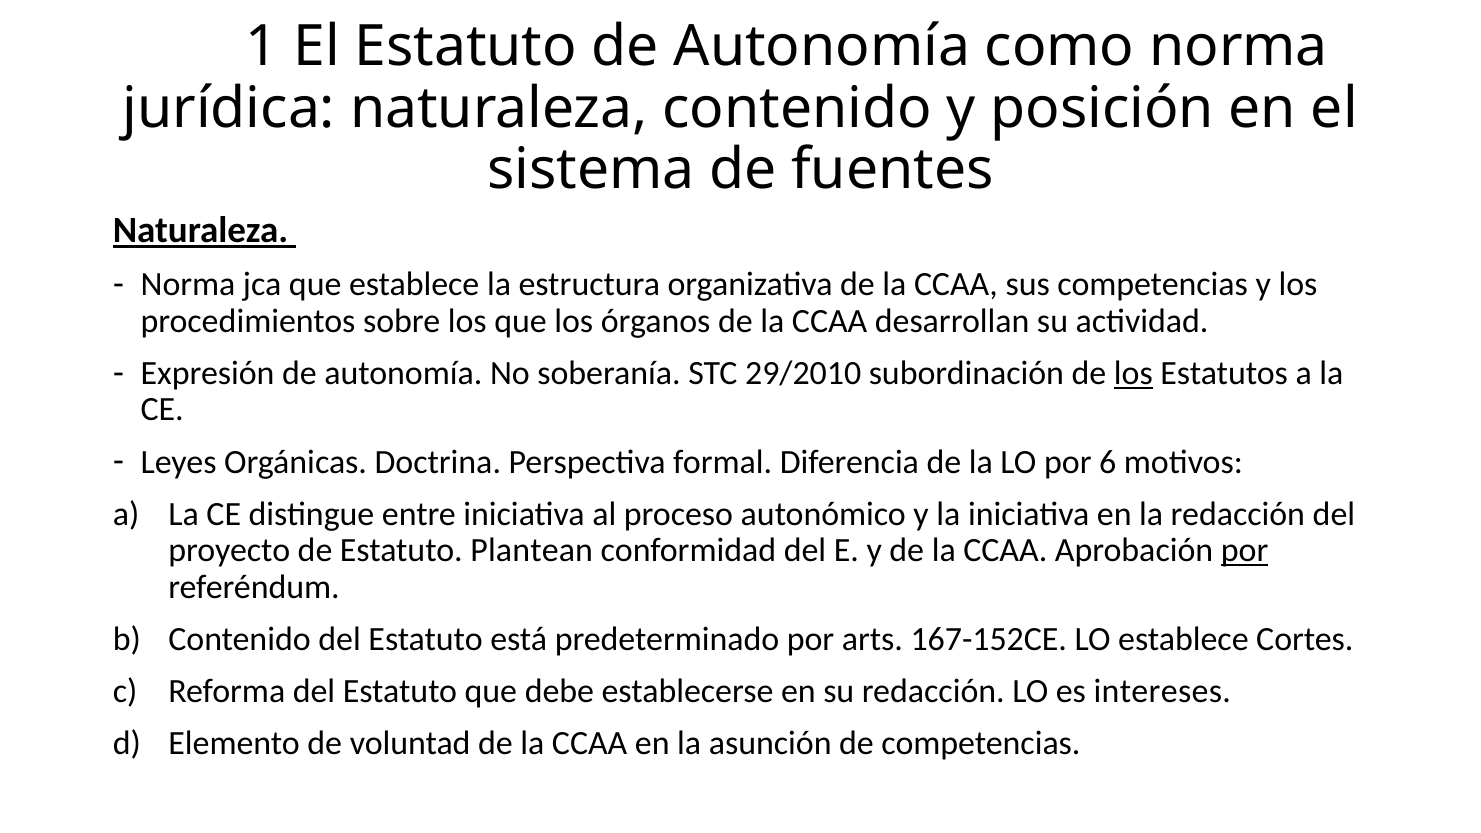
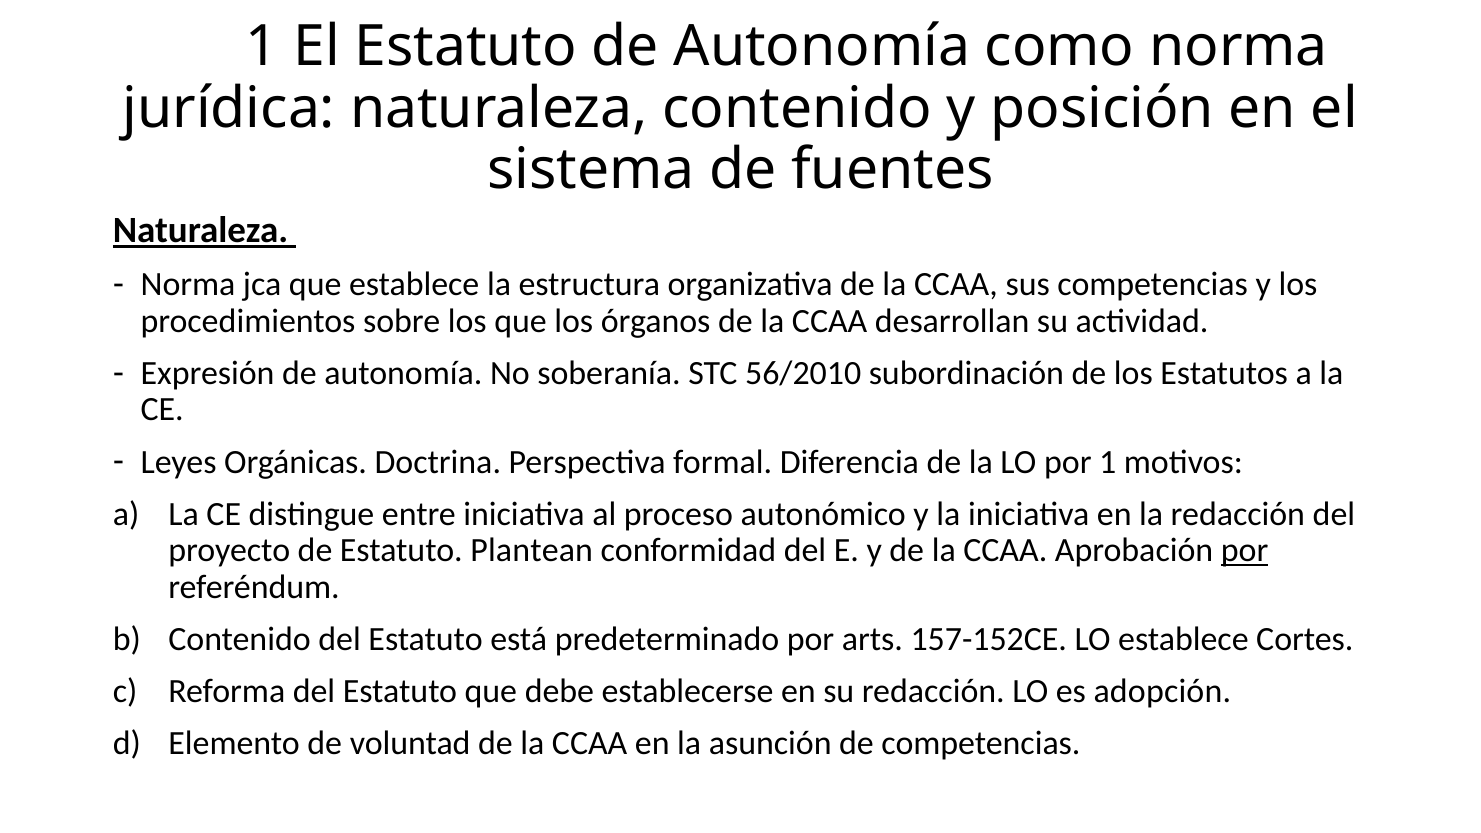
29/2010: 29/2010 -> 56/2010
los at (1133, 373) underline: present -> none
por 6: 6 -> 1
167-152CE: 167-152CE -> 157-152CE
intereses: intereses -> adopción
